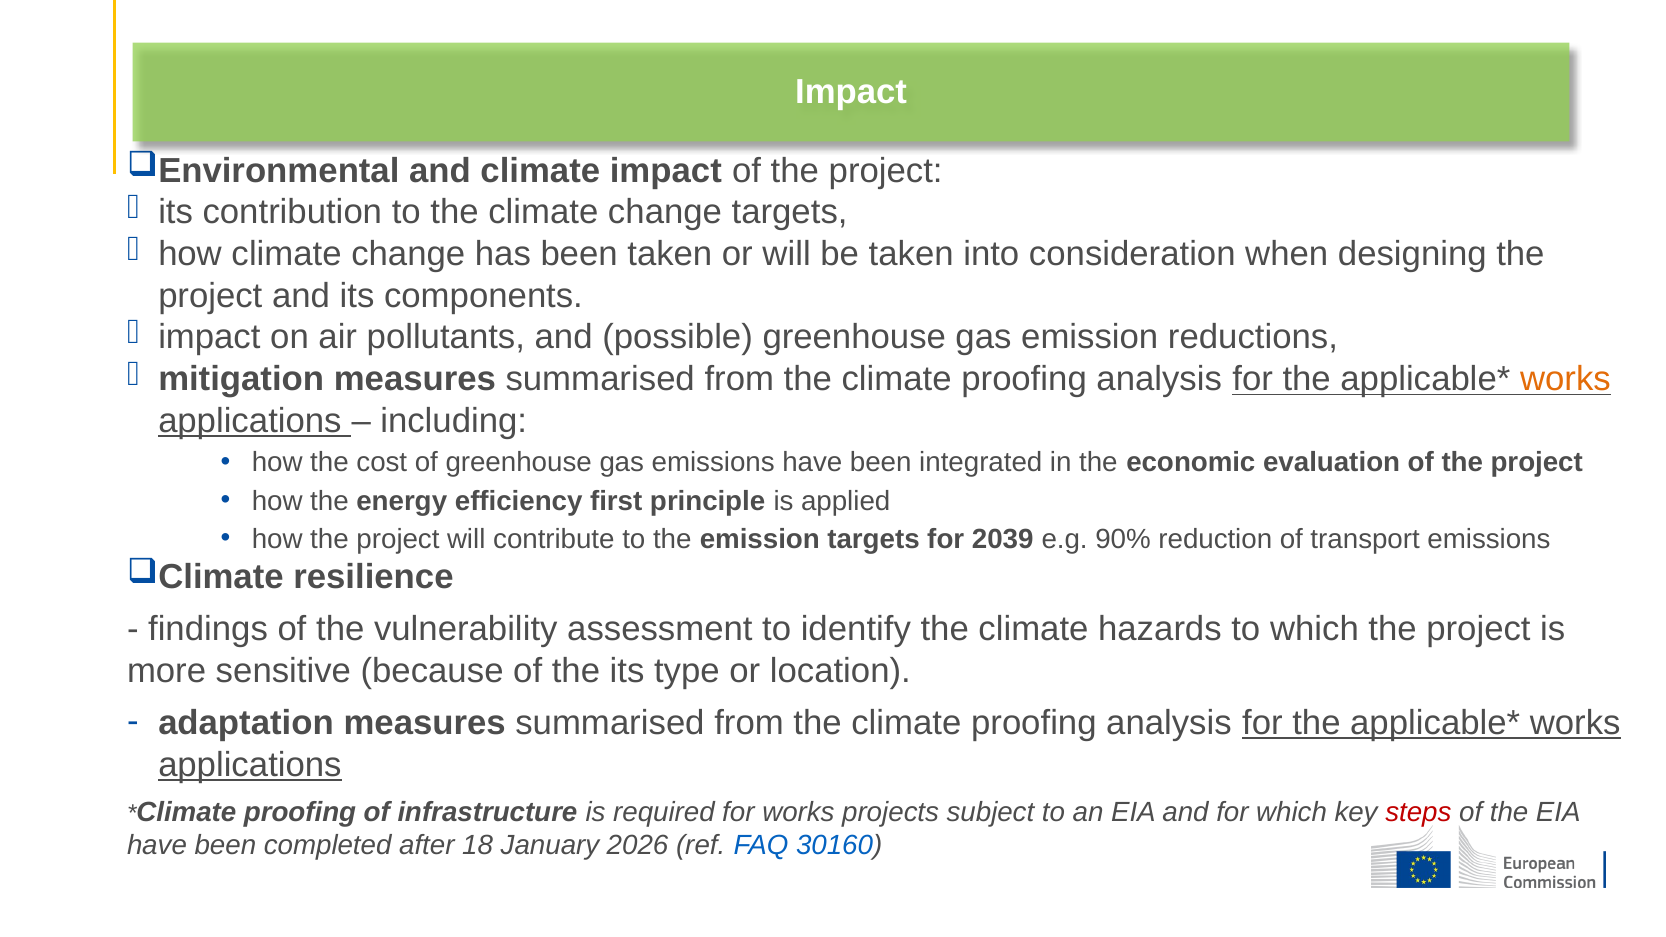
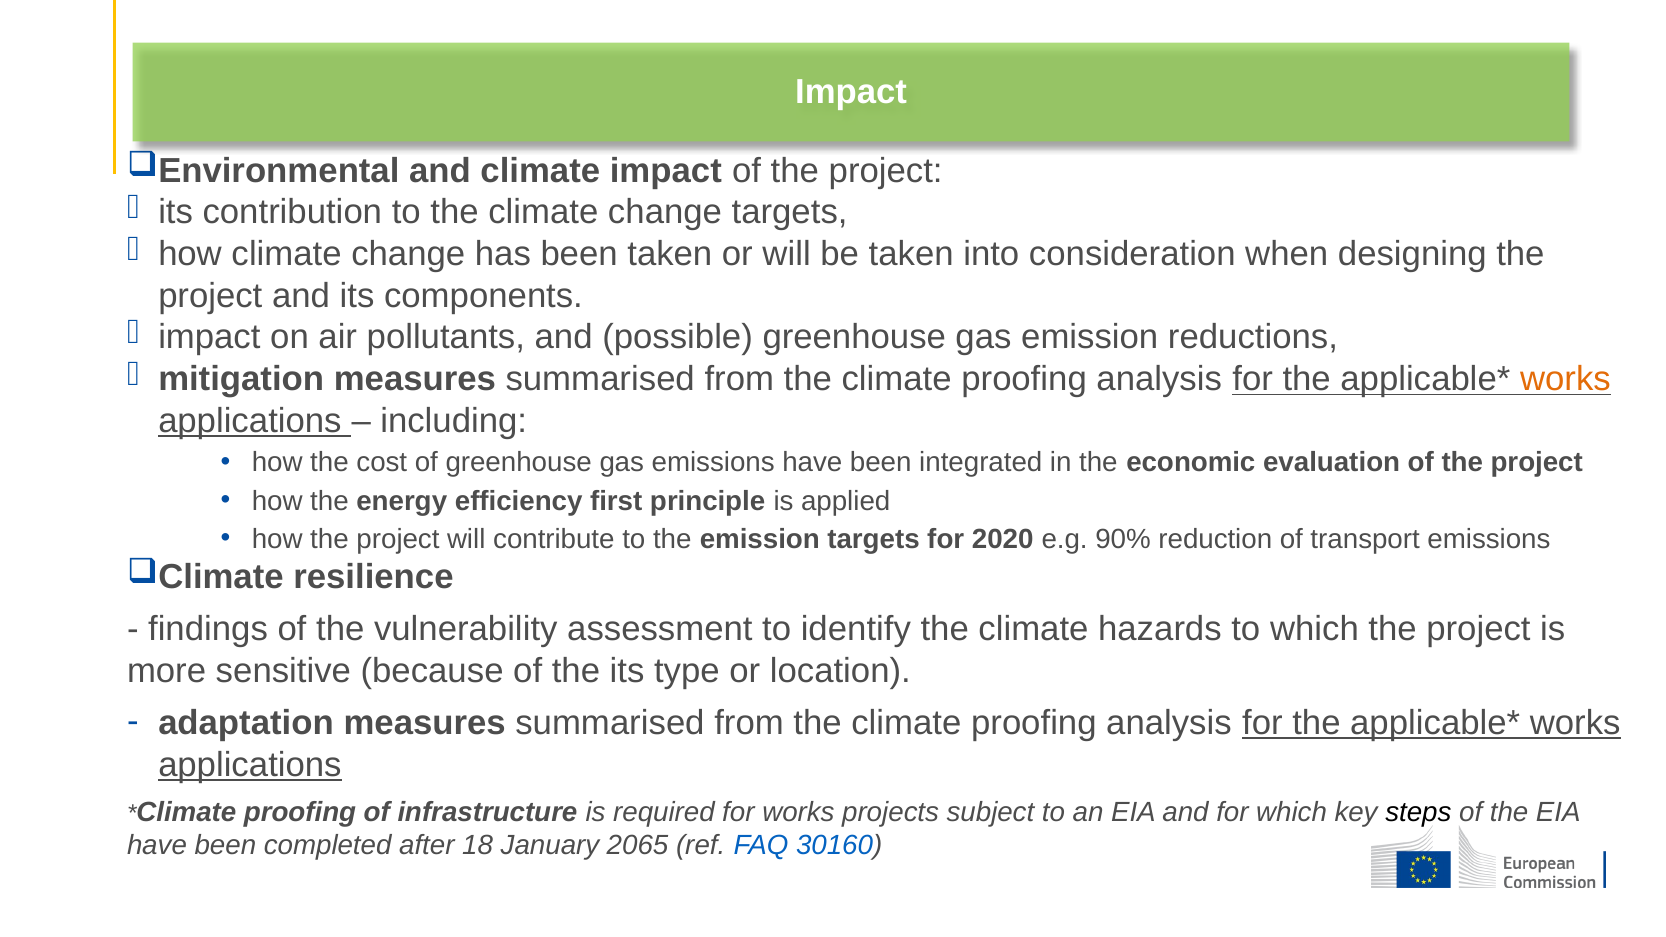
2039: 2039 -> 2020
steps colour: red -> black
2026: 2026 -> 2065
